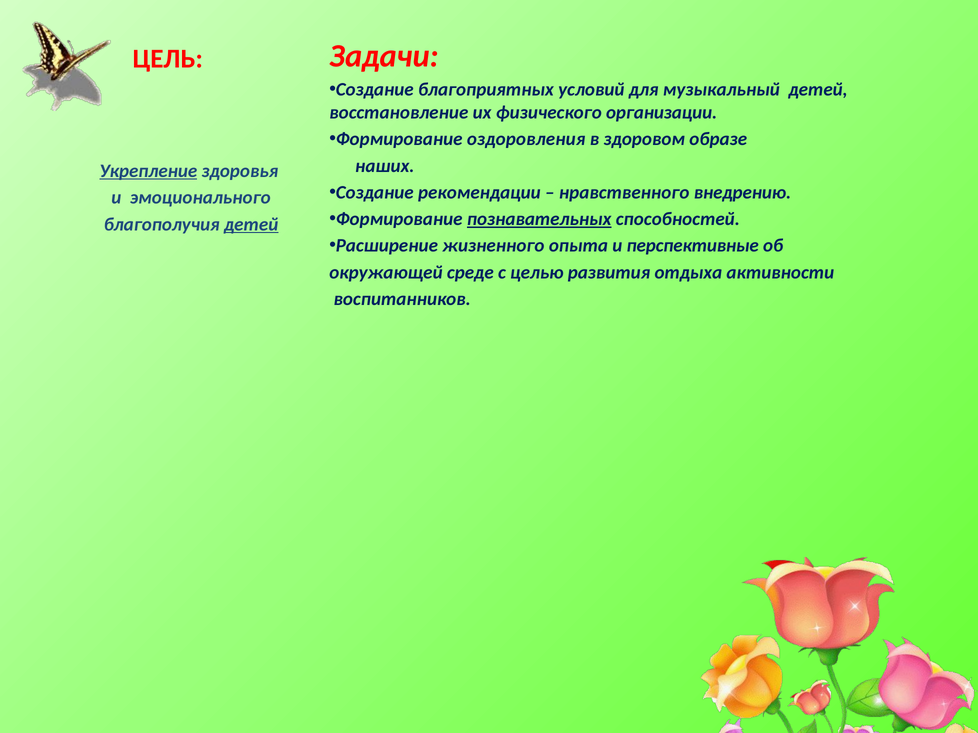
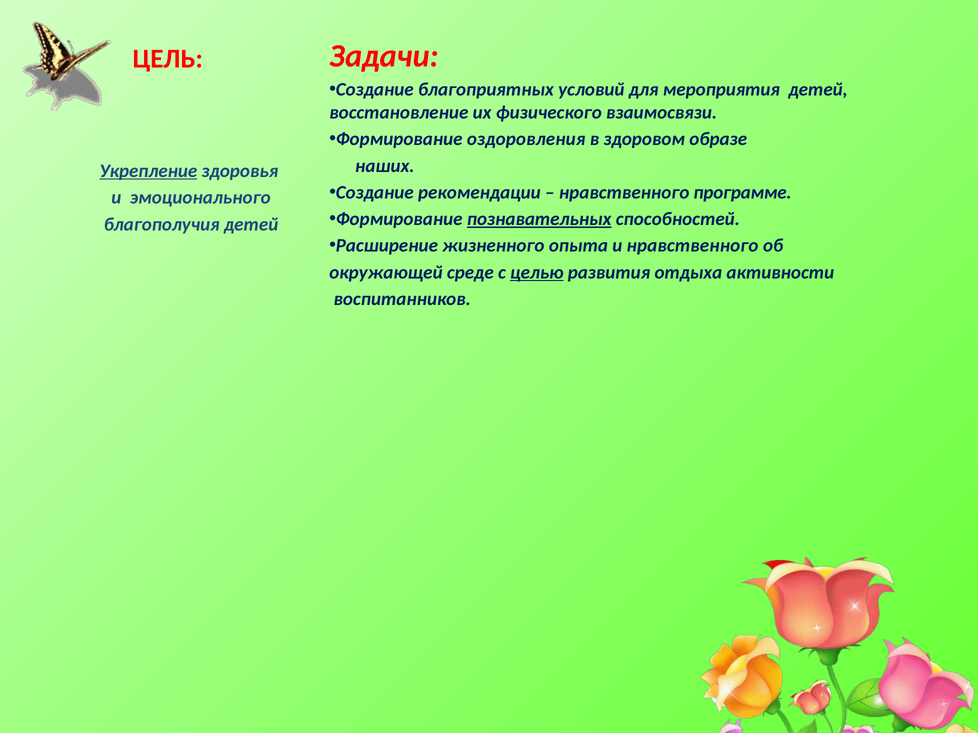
музыкальный: музыкальный -> мероприятия
организации: организации -> взаимосвязи
внедрению: внедрению -> программе
детей at (251, 224) underline: present -> none
и перспективные: перспективные -> нравственного
целью underline: none -> present
